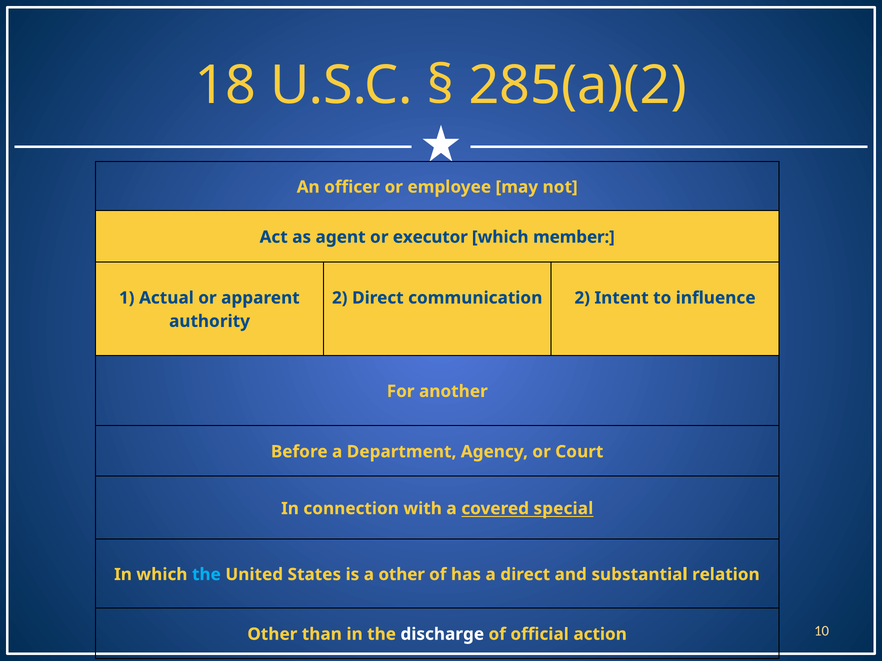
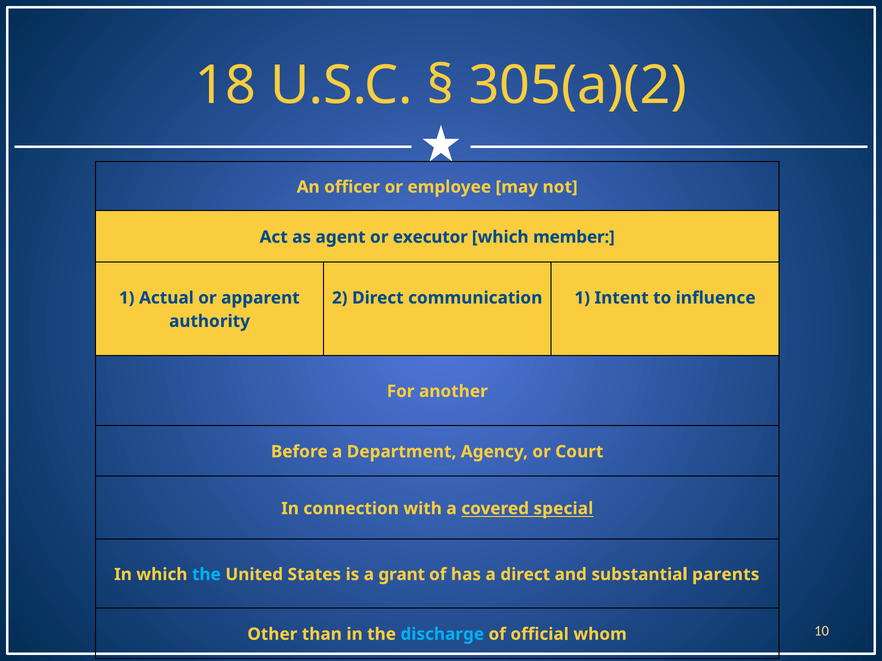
285(a)(2: 285(a)(2 -> 305(a)(2
communication 2: 2 -> 1
a other: other -> grant
relation: relation -> parents
discharge colour: white -> light blue
action: action -> whom
